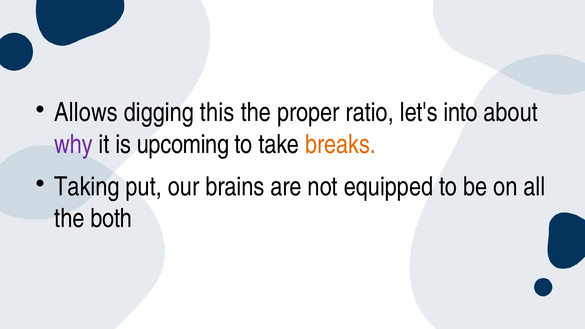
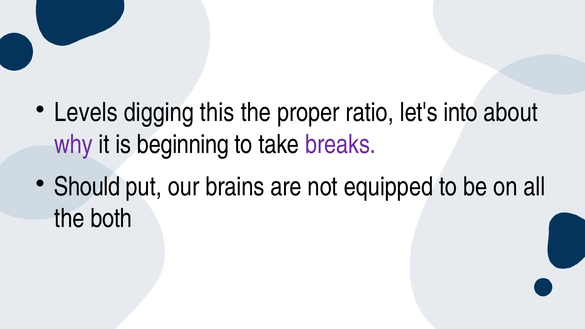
Allows: Allows -> Levels
upcoming: upcoming -> beginning
breaks colour: orange -> purple
Taking: Taking -> Should
